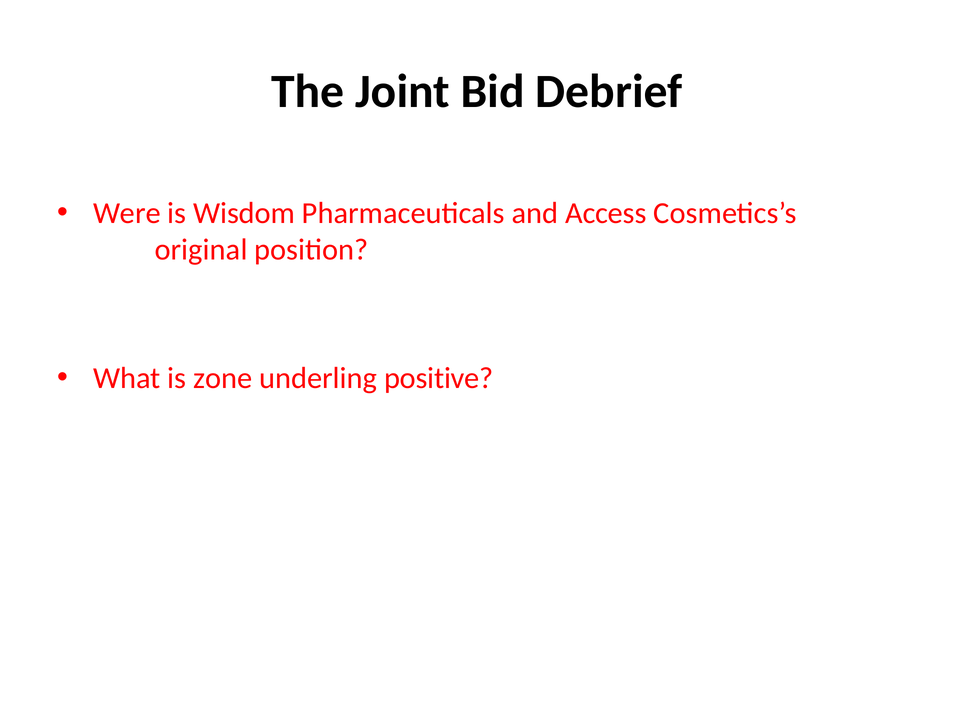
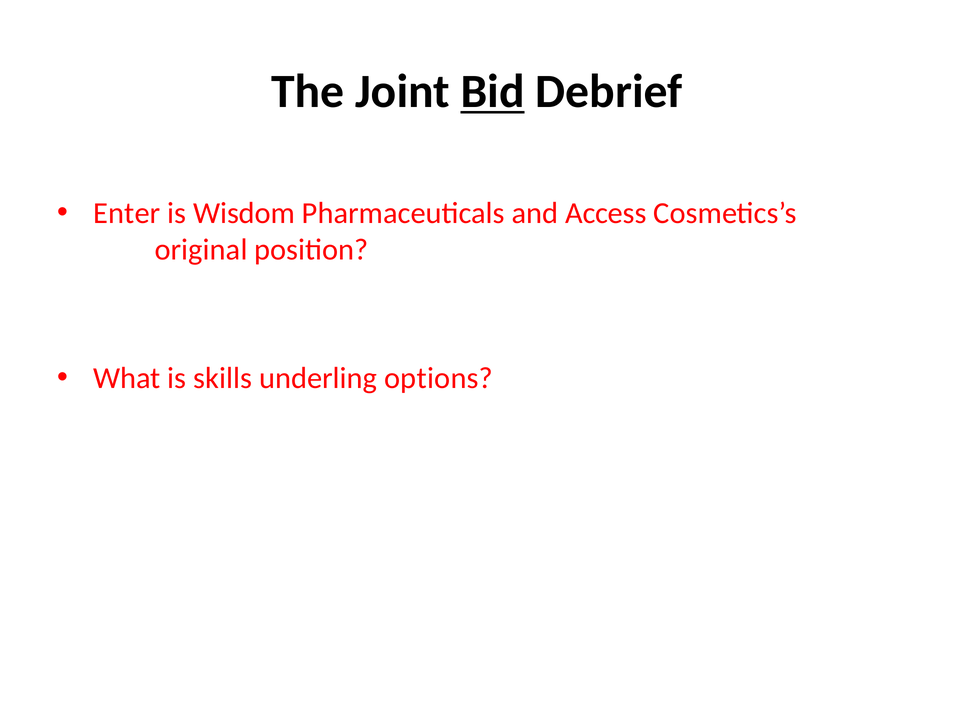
Bid underline: none -> present
Were: Were -> Enter
zone: zone -> skills
positive: positive -> options
